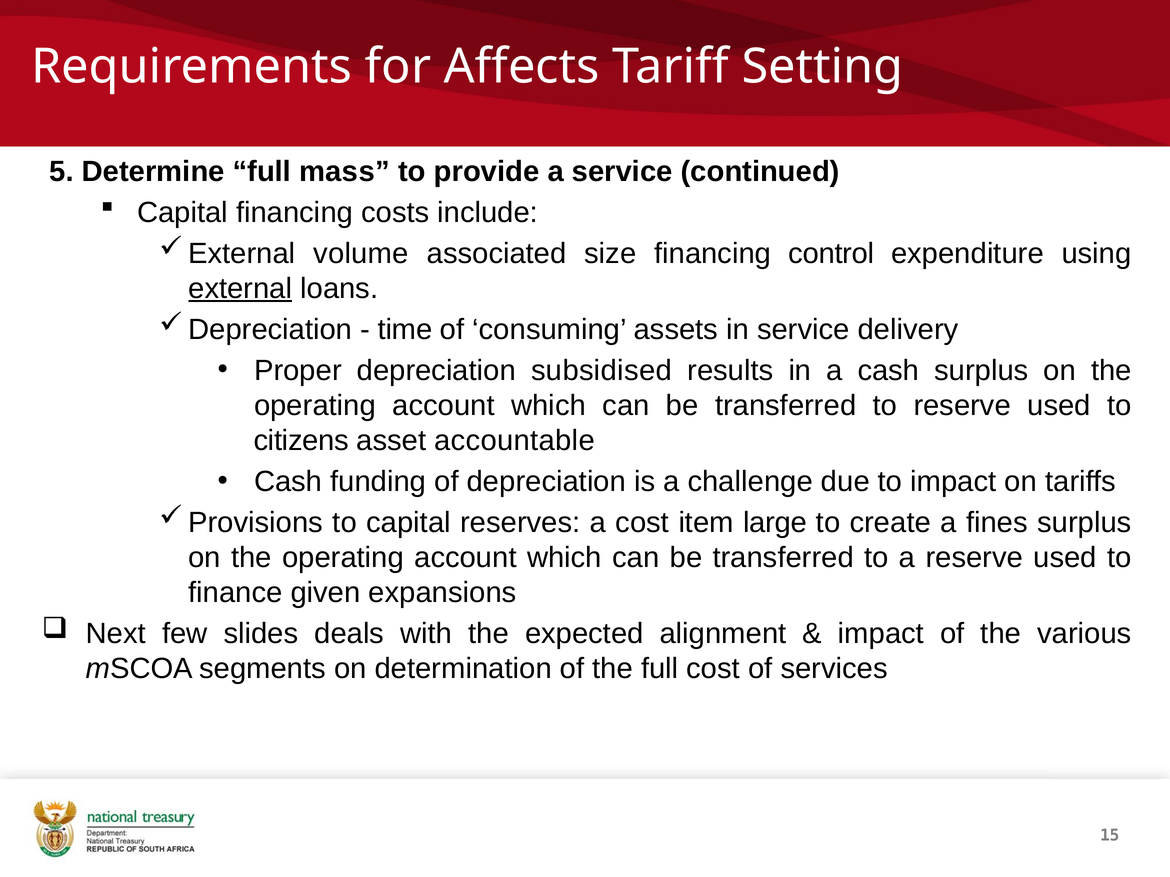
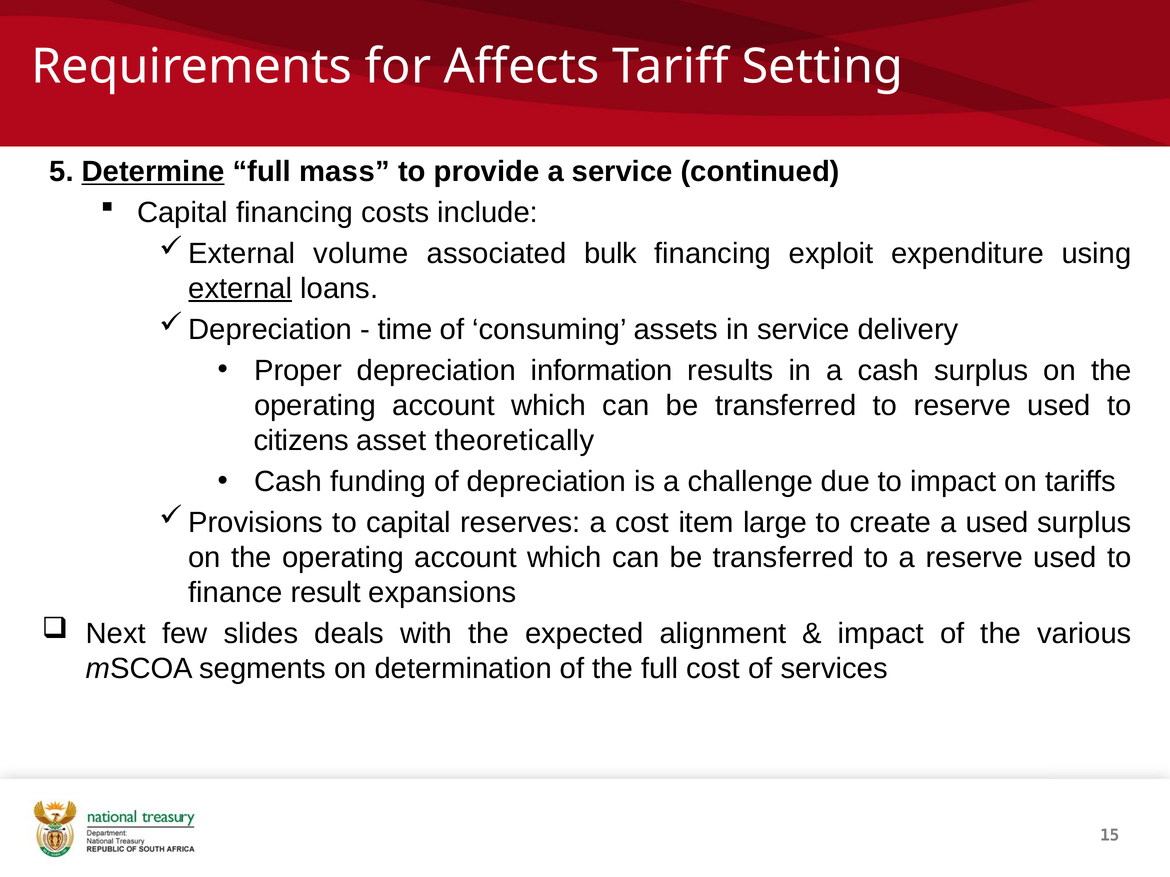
Determine underline: none -> present
size: size -> bulk
control: control -> exploit
subsidised: subsidised -> information
accountable: accountable -> theoretically
a fines: fines -> used
given: given -> result
